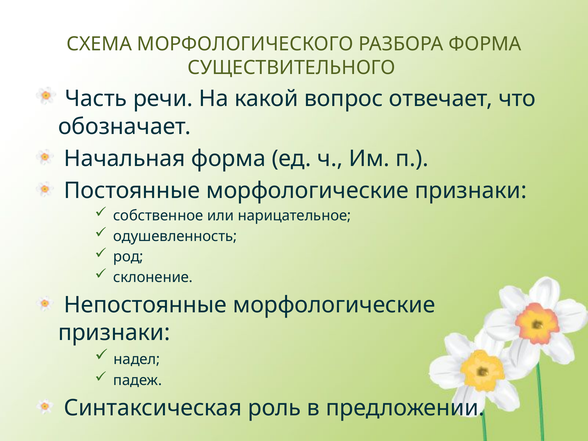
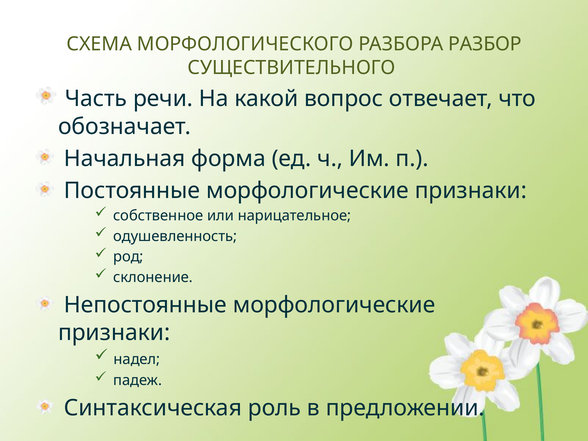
РАЗБОРА ФОРМА: ФОРМА -> РАЗБОР
